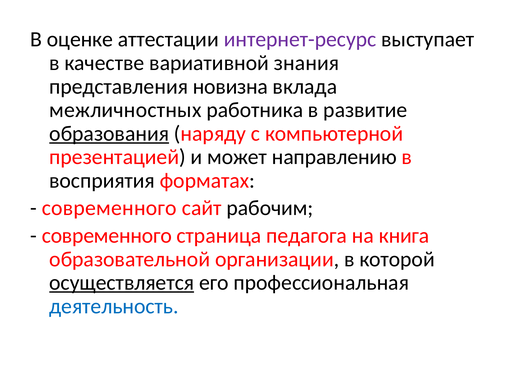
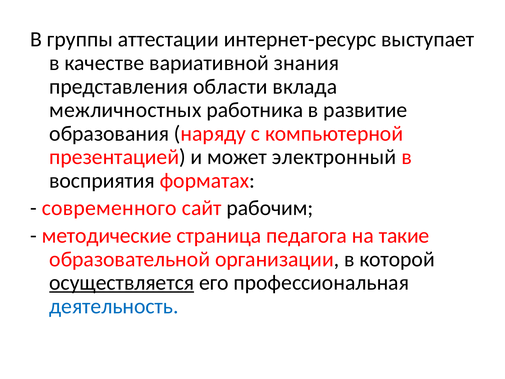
оценке: оценке -> группы
интернет-ресурс colour: purple -> black
новизна: новизна -> области
образования underline: present -> none
направлению: направлению -> электронный
современного at (107, 236): современного -> методические
книга: книга -> такие
